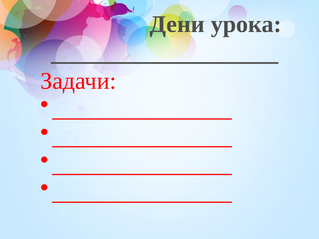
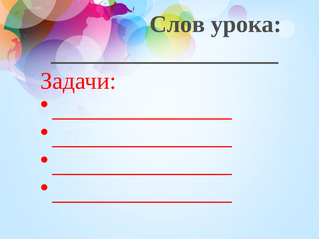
Дени: Дени -> Слов
